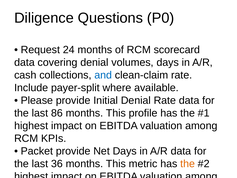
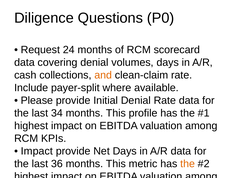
and colour: blue -> orange
86: 86 -> 34
Packet at (37, 151): Packet -> Impact
